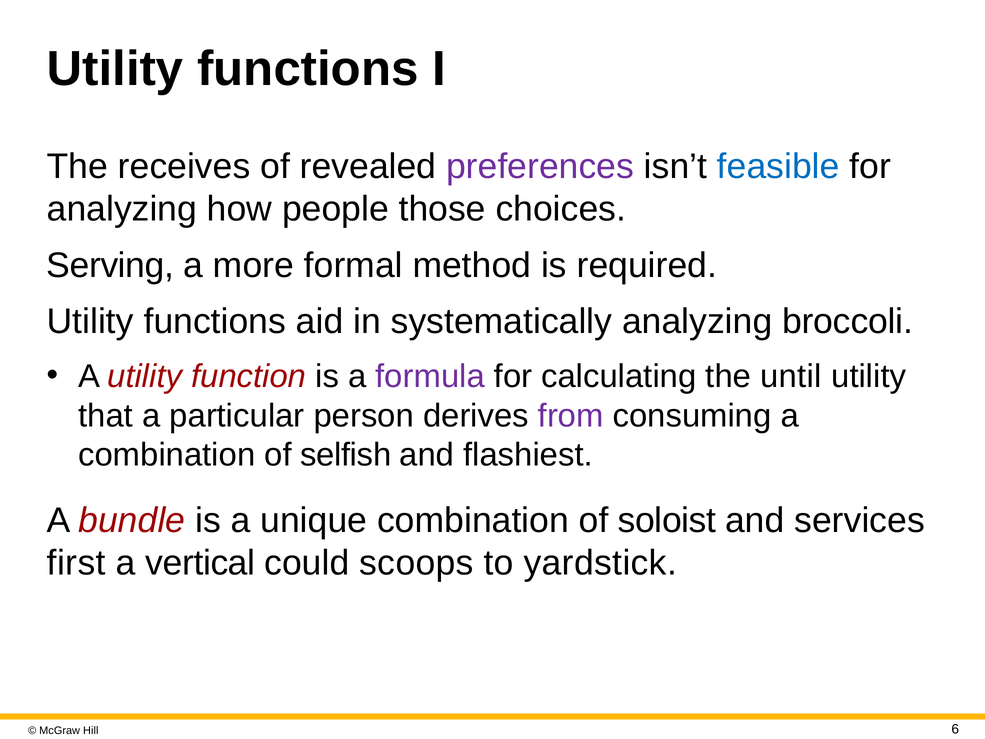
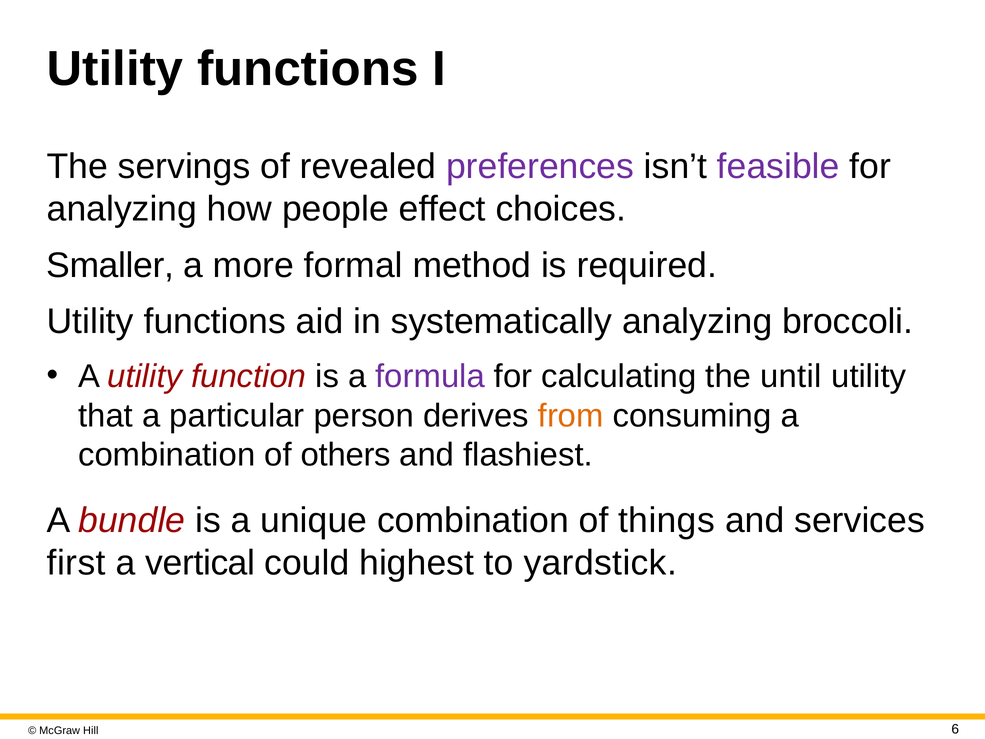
receives: receives -> servings
feasible colour: blue -> purple
those: those -> effect
Serving: Serving -> Smaller
from colour: purple -> orange
selfish: selfish -> others
soloist: soloist -> things
scoops: scoops -> highest
